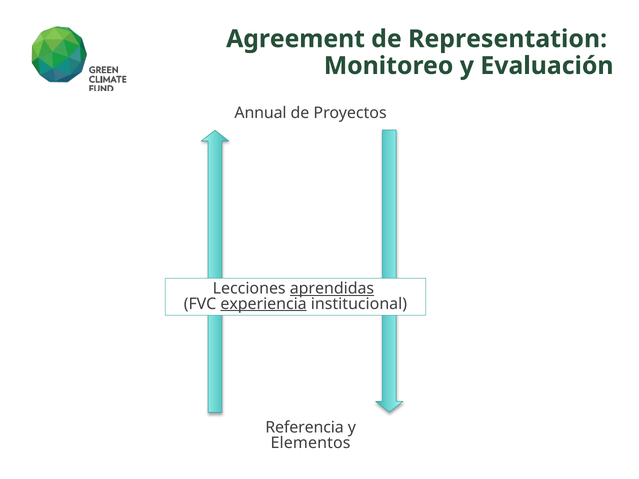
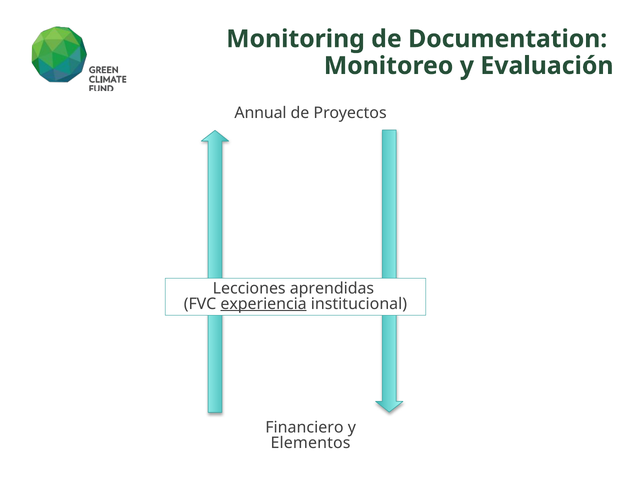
Agreement: Agreement -> Monitoring
Representation: Representation -> Documentation
aprendidas underline: present -> none
Referencia: Referencia -> Financiero
